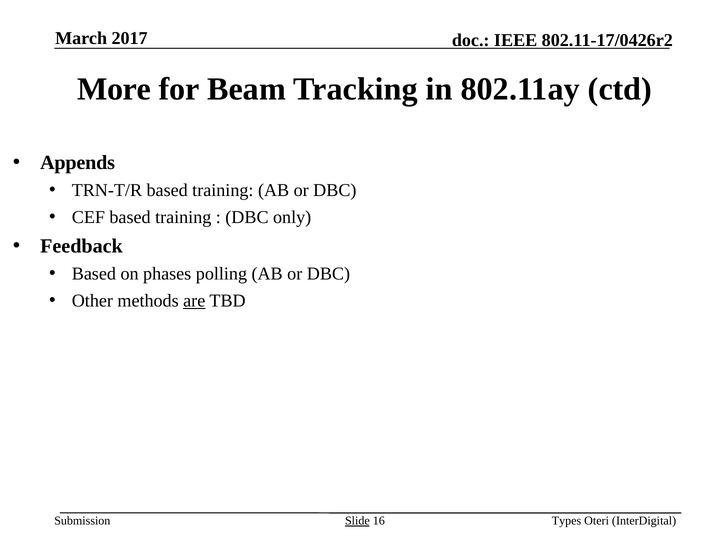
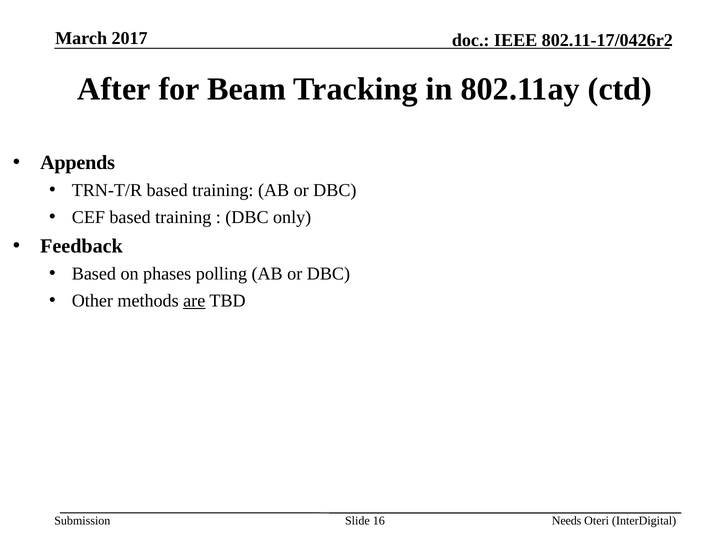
More: More -> After
Slide underline: present -> none
Types: Types -> Needs
